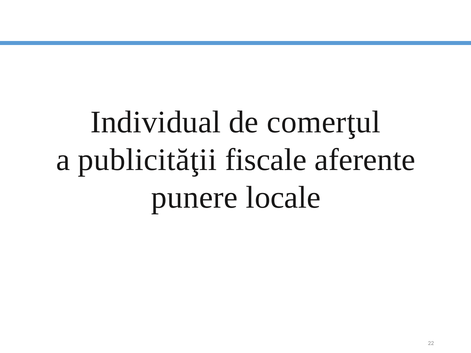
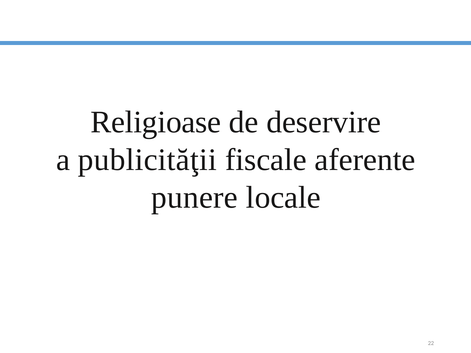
Individual: Individual -> Religioase
comerţul: comerţul -> deservire
